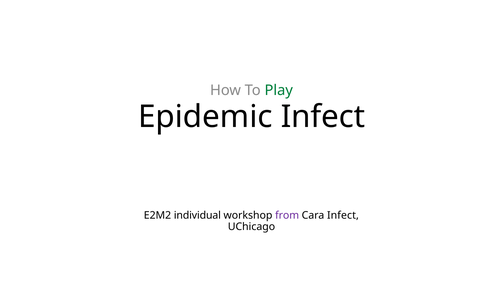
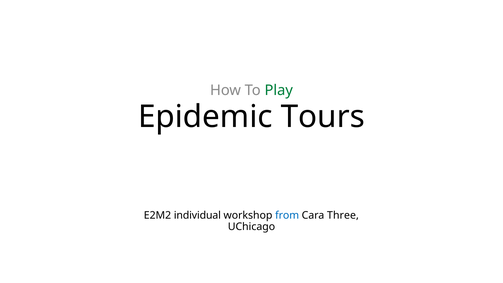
Epidemic Infect: Infect -> Tours
from colour: purple -> blue
Cara Infect: Infect -> Three
